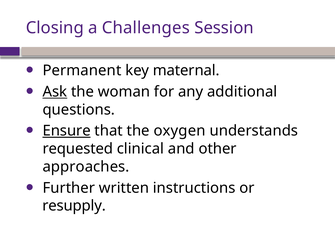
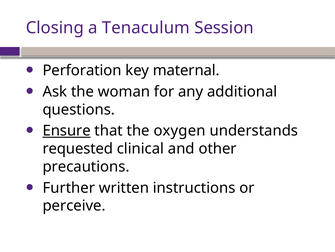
Challenges: Challenges -> Tenaculum
Permanent: Permanent -> Perforation
Ask underline: present -> none
approaches: approaches -> precautions
resupply: resupply -> perceive
